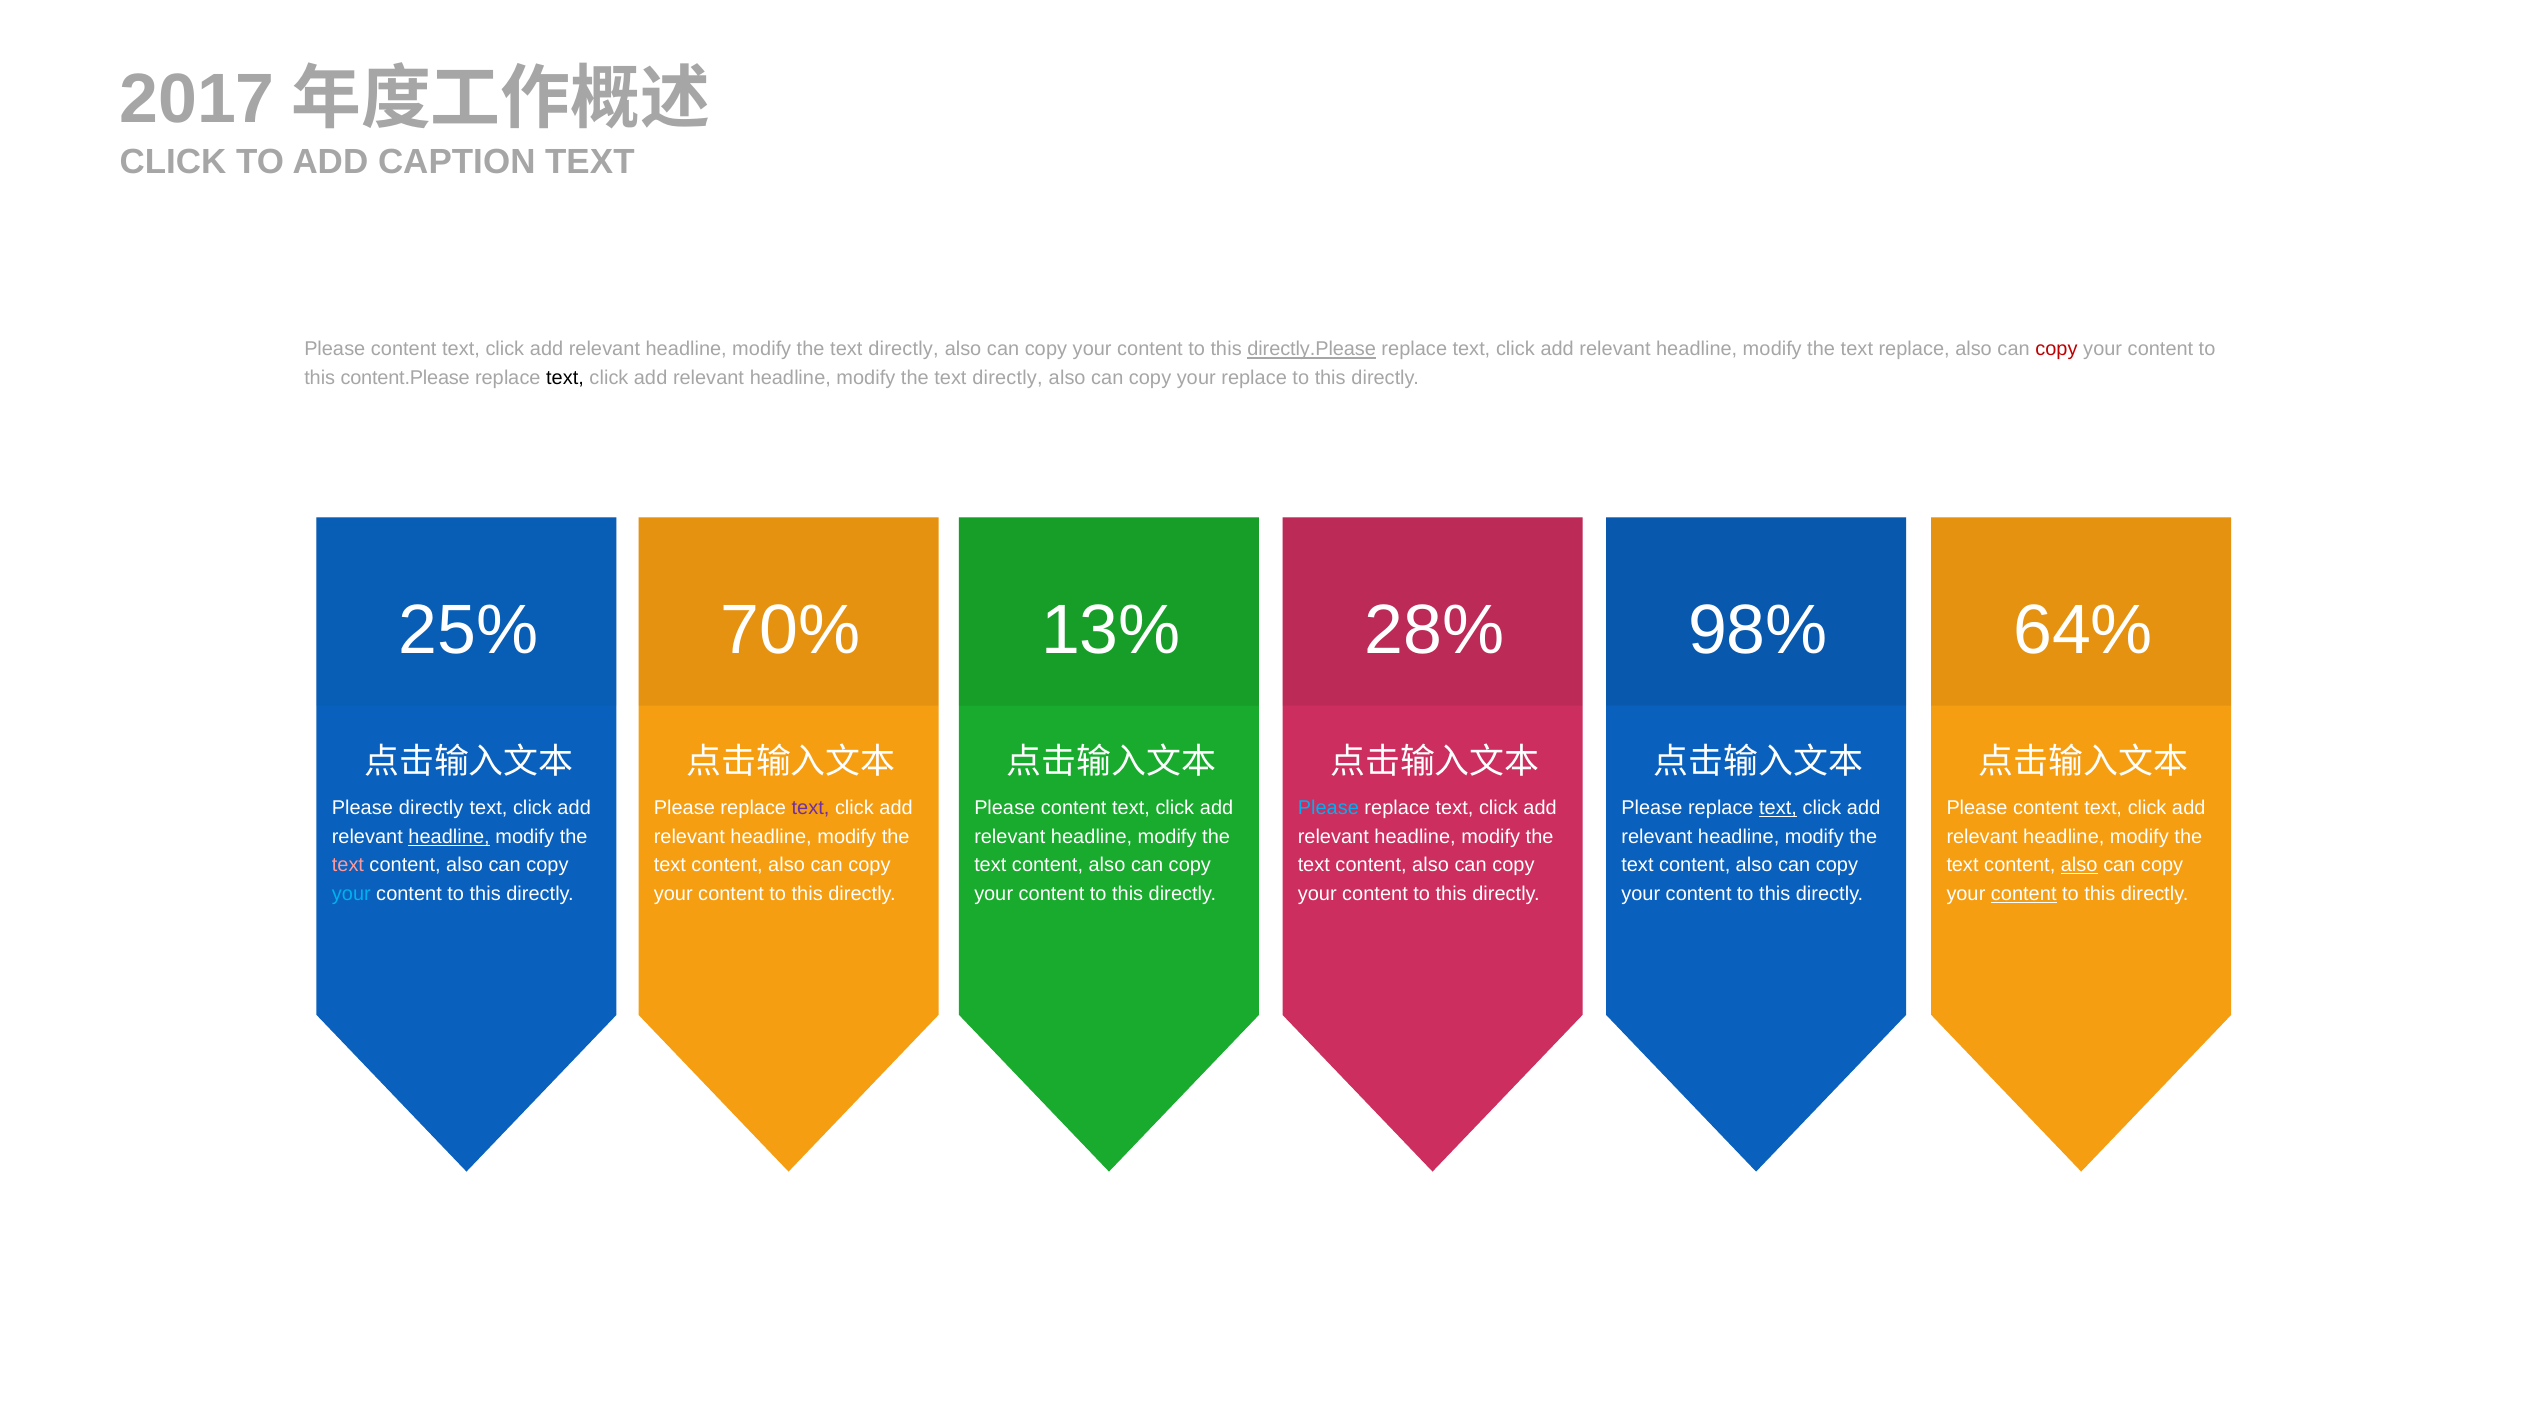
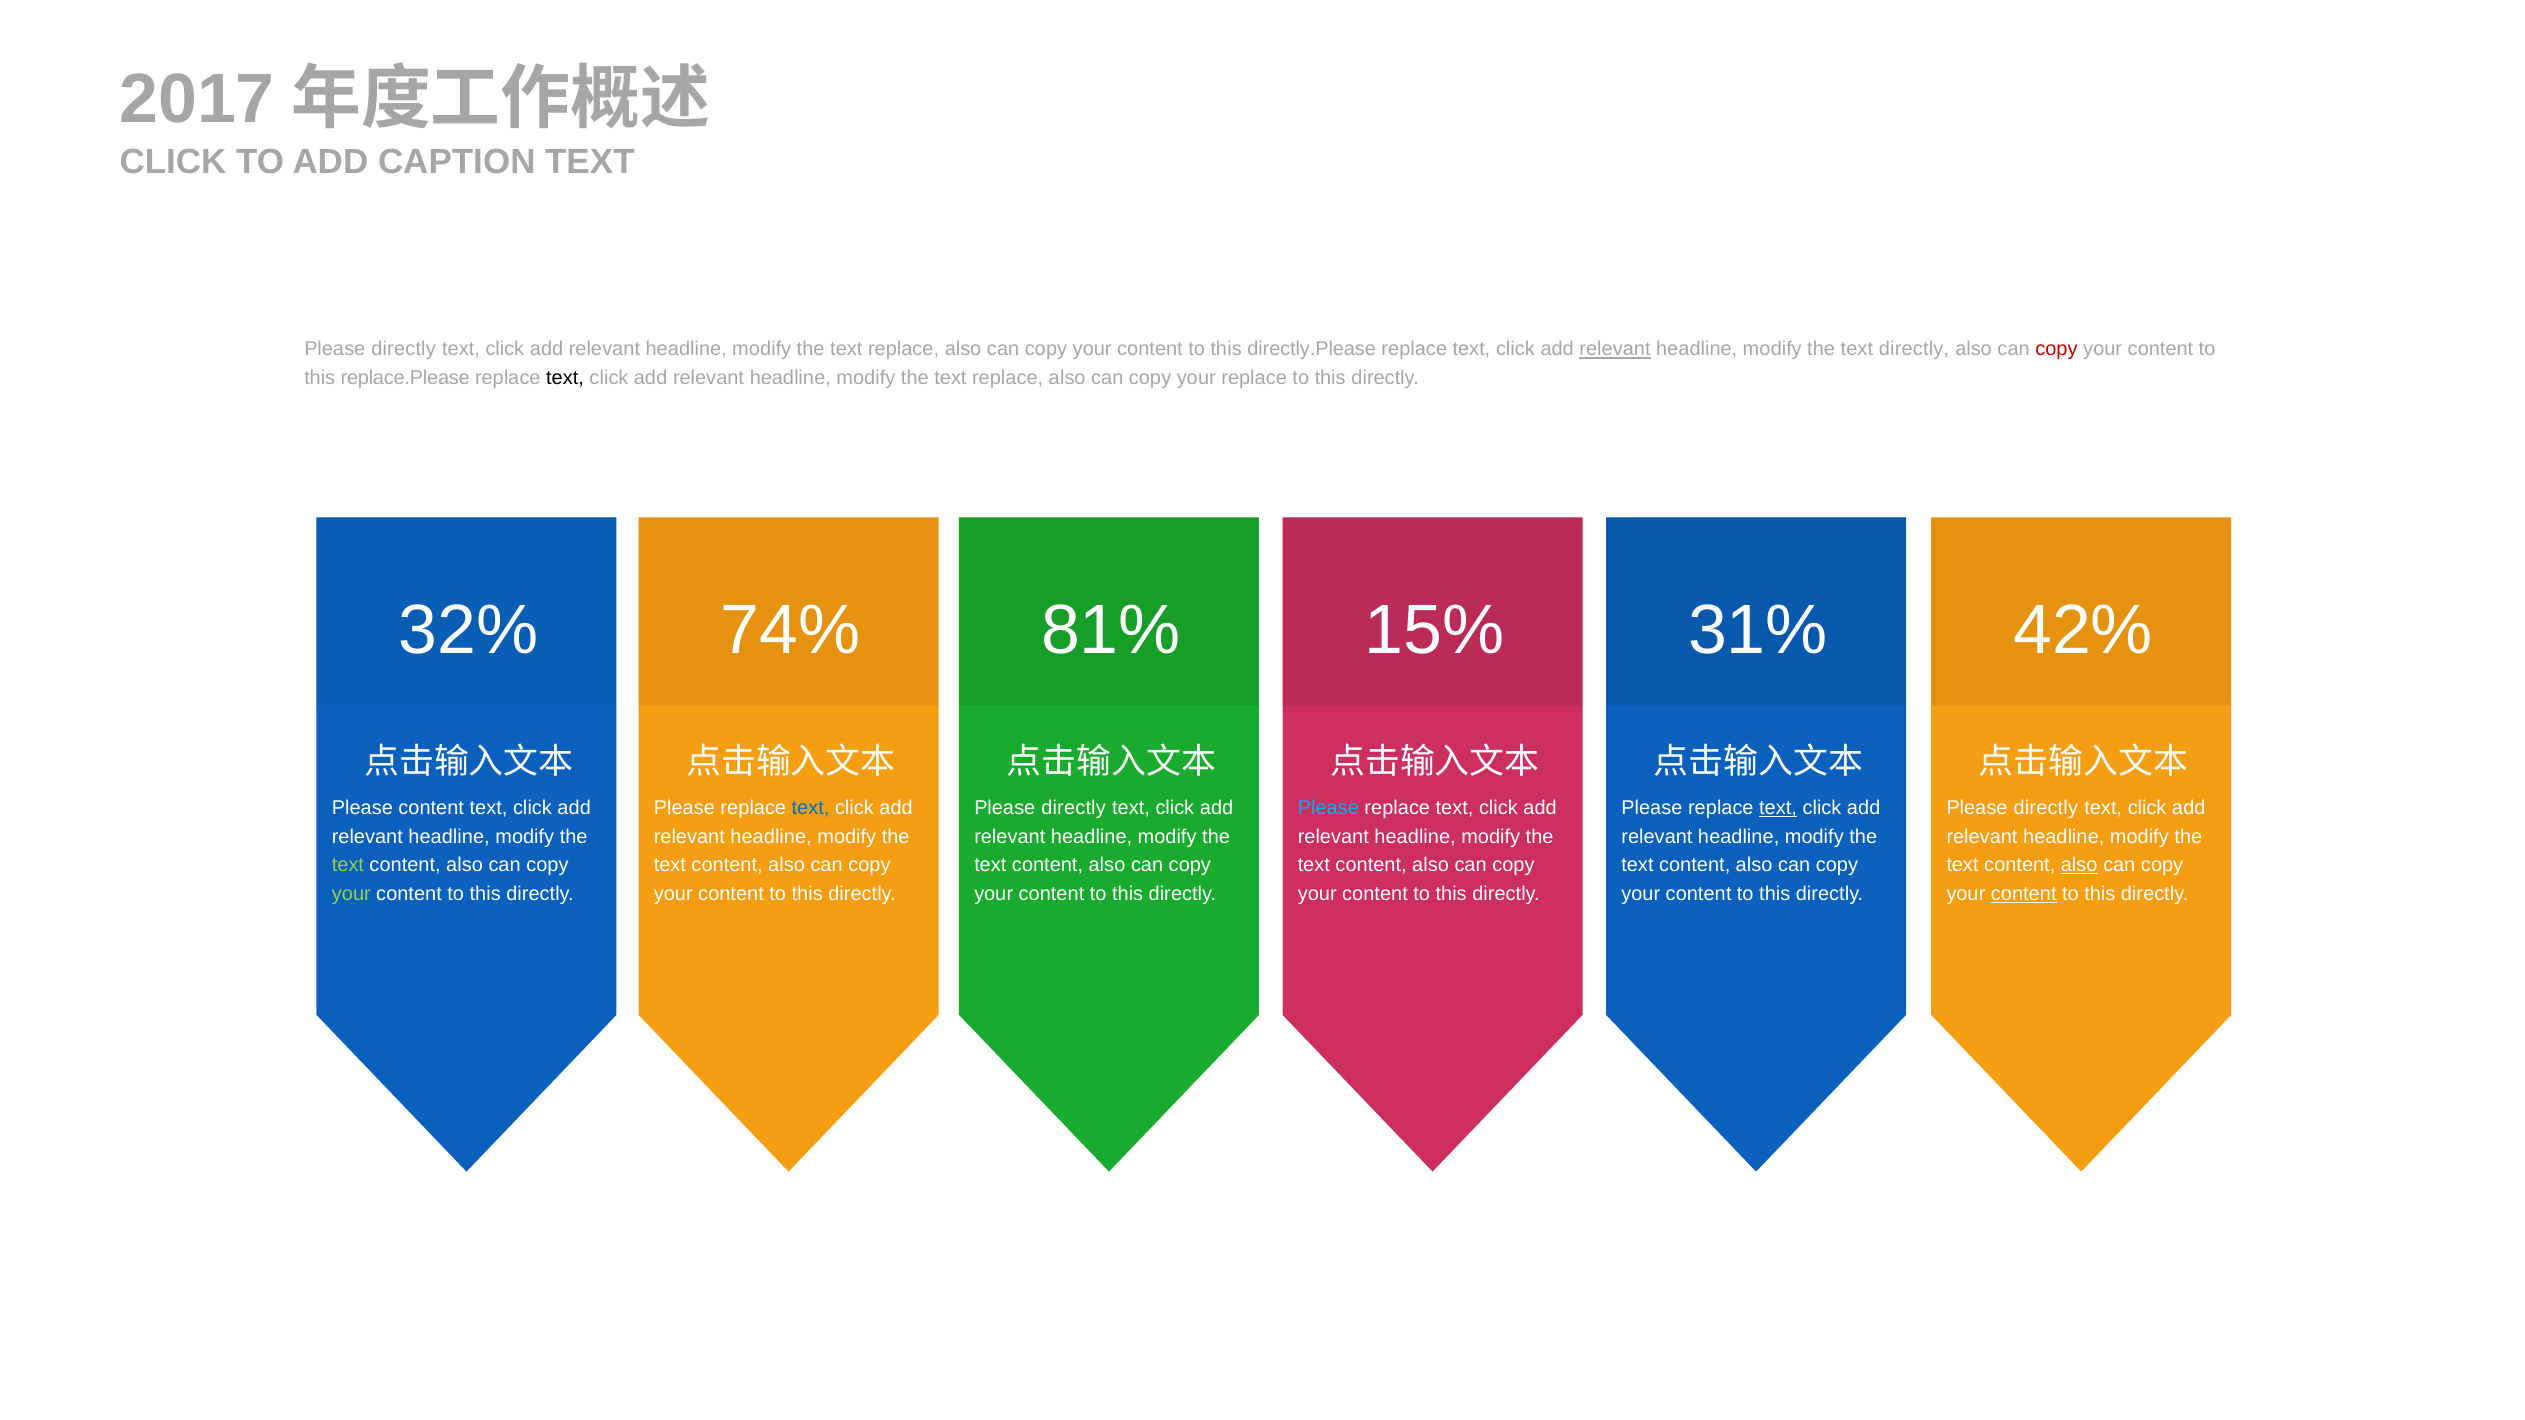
content at (404, 349): content -> directly
directly at (903, 349): directly -> replace
directly.Please underline: present -> none
relevant at (1615, 349) underline: none -> present
text replace: replace -> directly
content.Please: content.Please -> replace.Please
directly at (1007, 378): directly -> replace
25%: 25% -> 32%
70%: 70% -> 74%
13%: 13% -> 81%
28%: 28% -> 15%
98%: 98% -> 31%
64%: 64% -> 42%
Please directly: directly -> content
text at (810, 808) colour: purple -> blue
content at (1074, 808): content -> directly
content at (2046, 808): content -> directly
headline at (449, 837) underline: present -> none
text at (348, 865) colour: pink -> light green
your at (351, 894) colour: light blue -> light green
